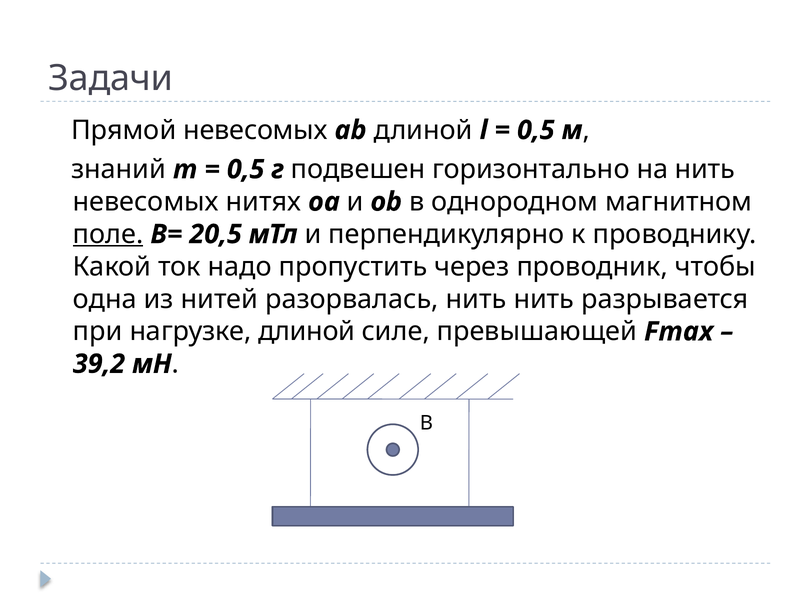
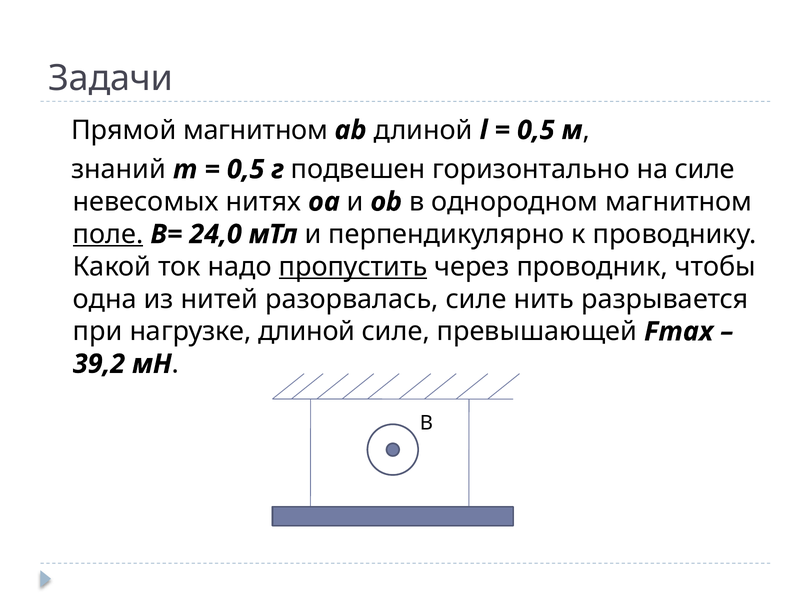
Прямой невесомых: невесомых -> магнитном
на нить: нить -> силе
20,5: 20,5 -> 24,0
пропустить underline: none -> present
разорвалась нить: нить -> силе
